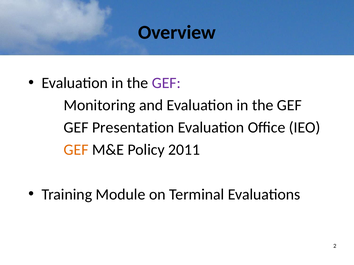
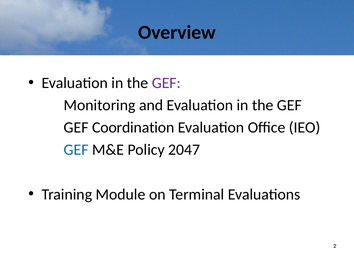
Presentation: Presentation -> Coordination
GEF at (76, 150) colour: orange -> blue
2011: 2011 -> 2047
